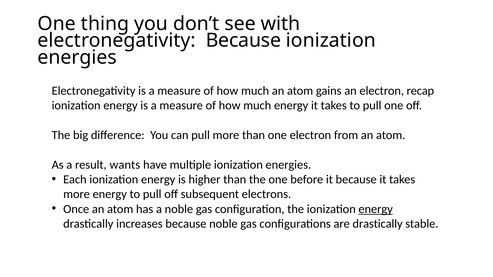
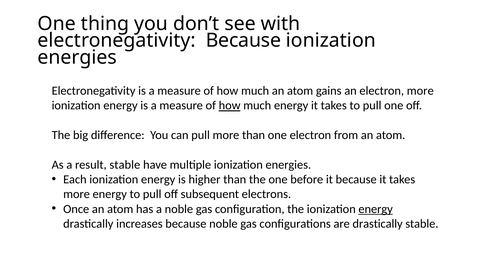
electron recap: recap -> more
how at (230, 106) underline: none -> present
result wants: wants -> stable
